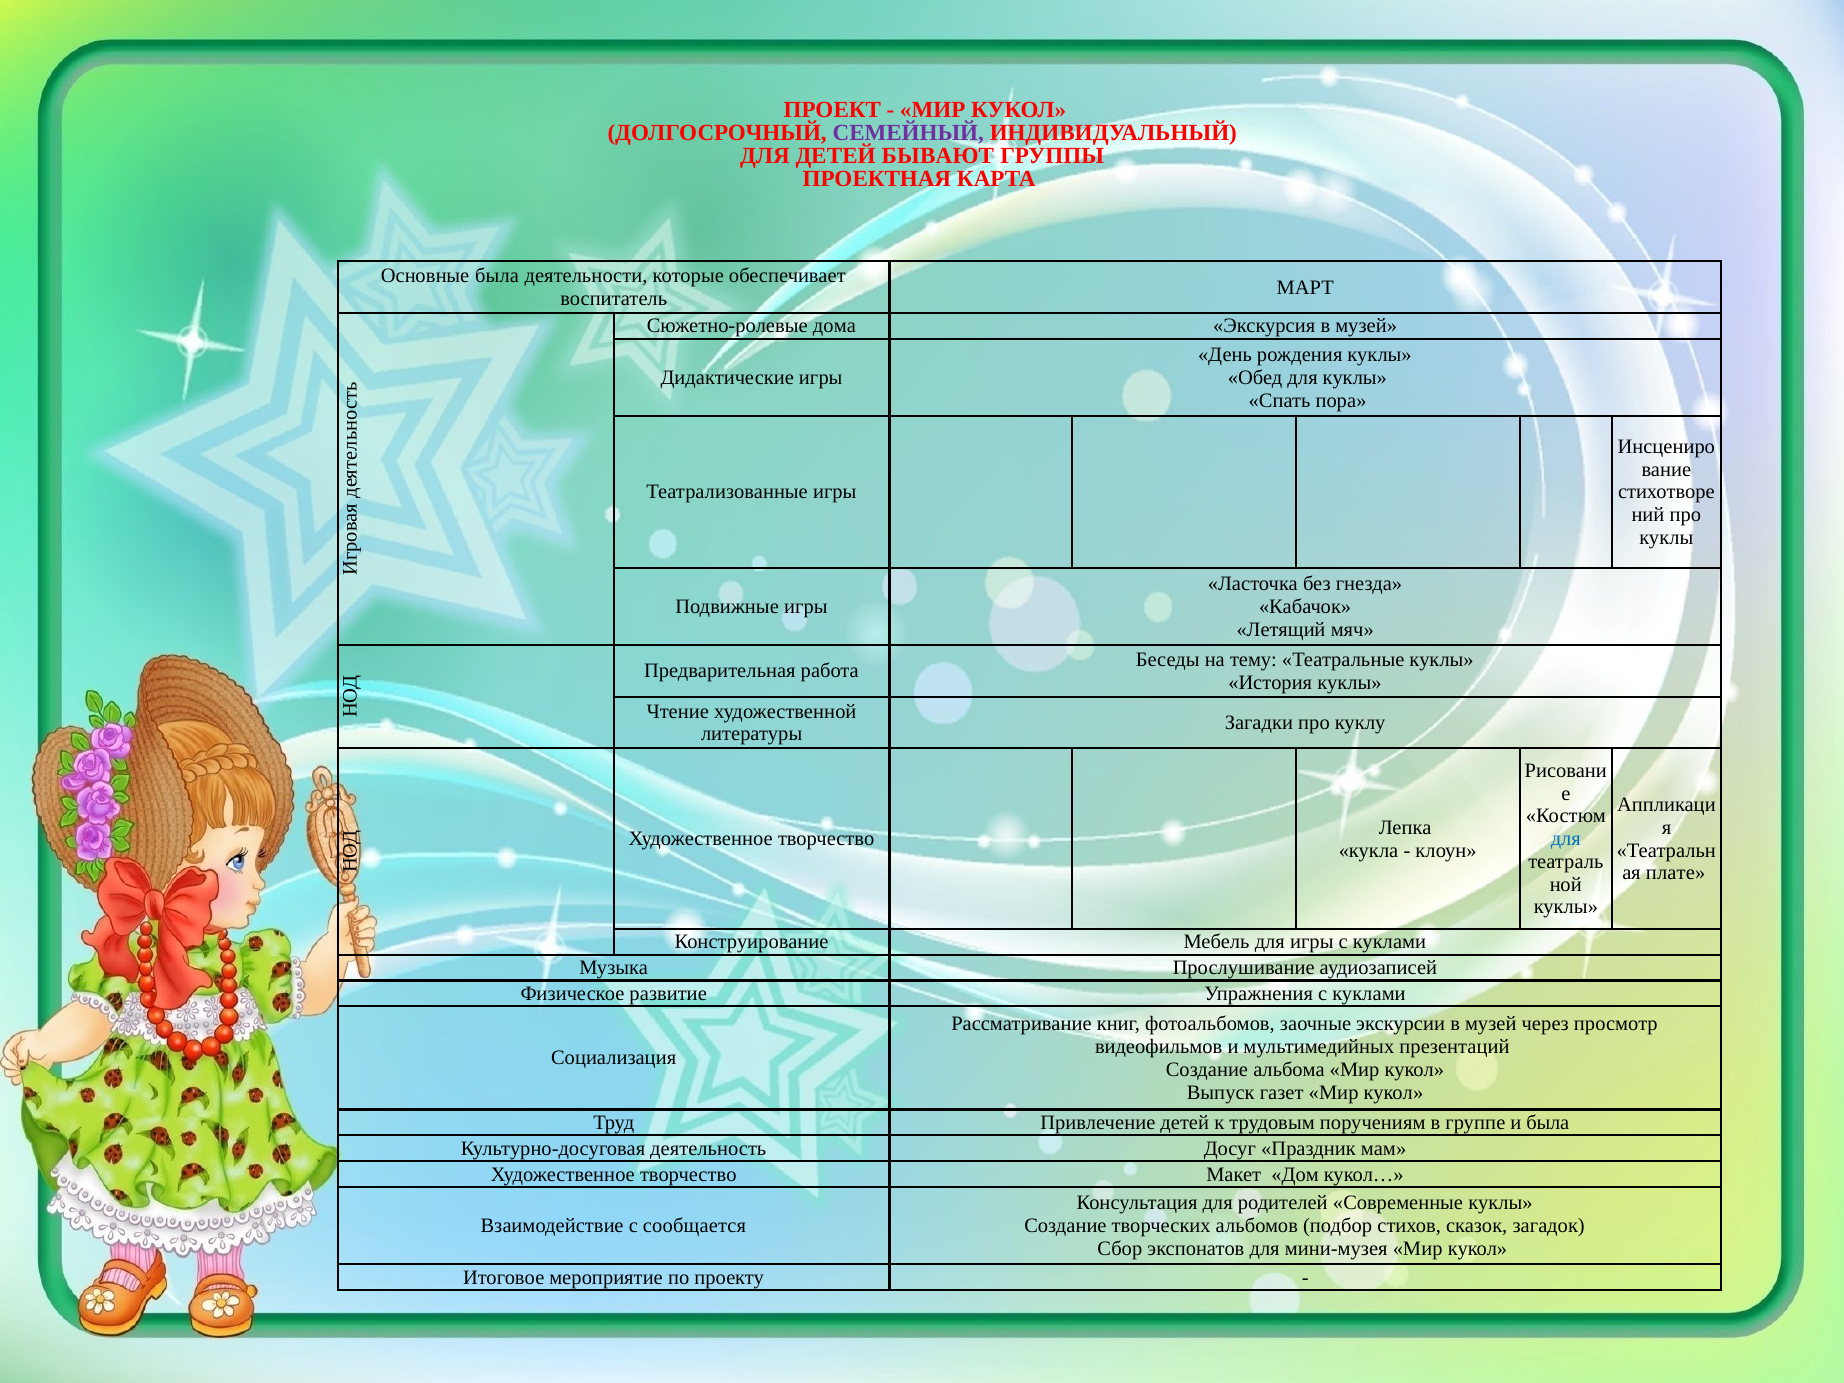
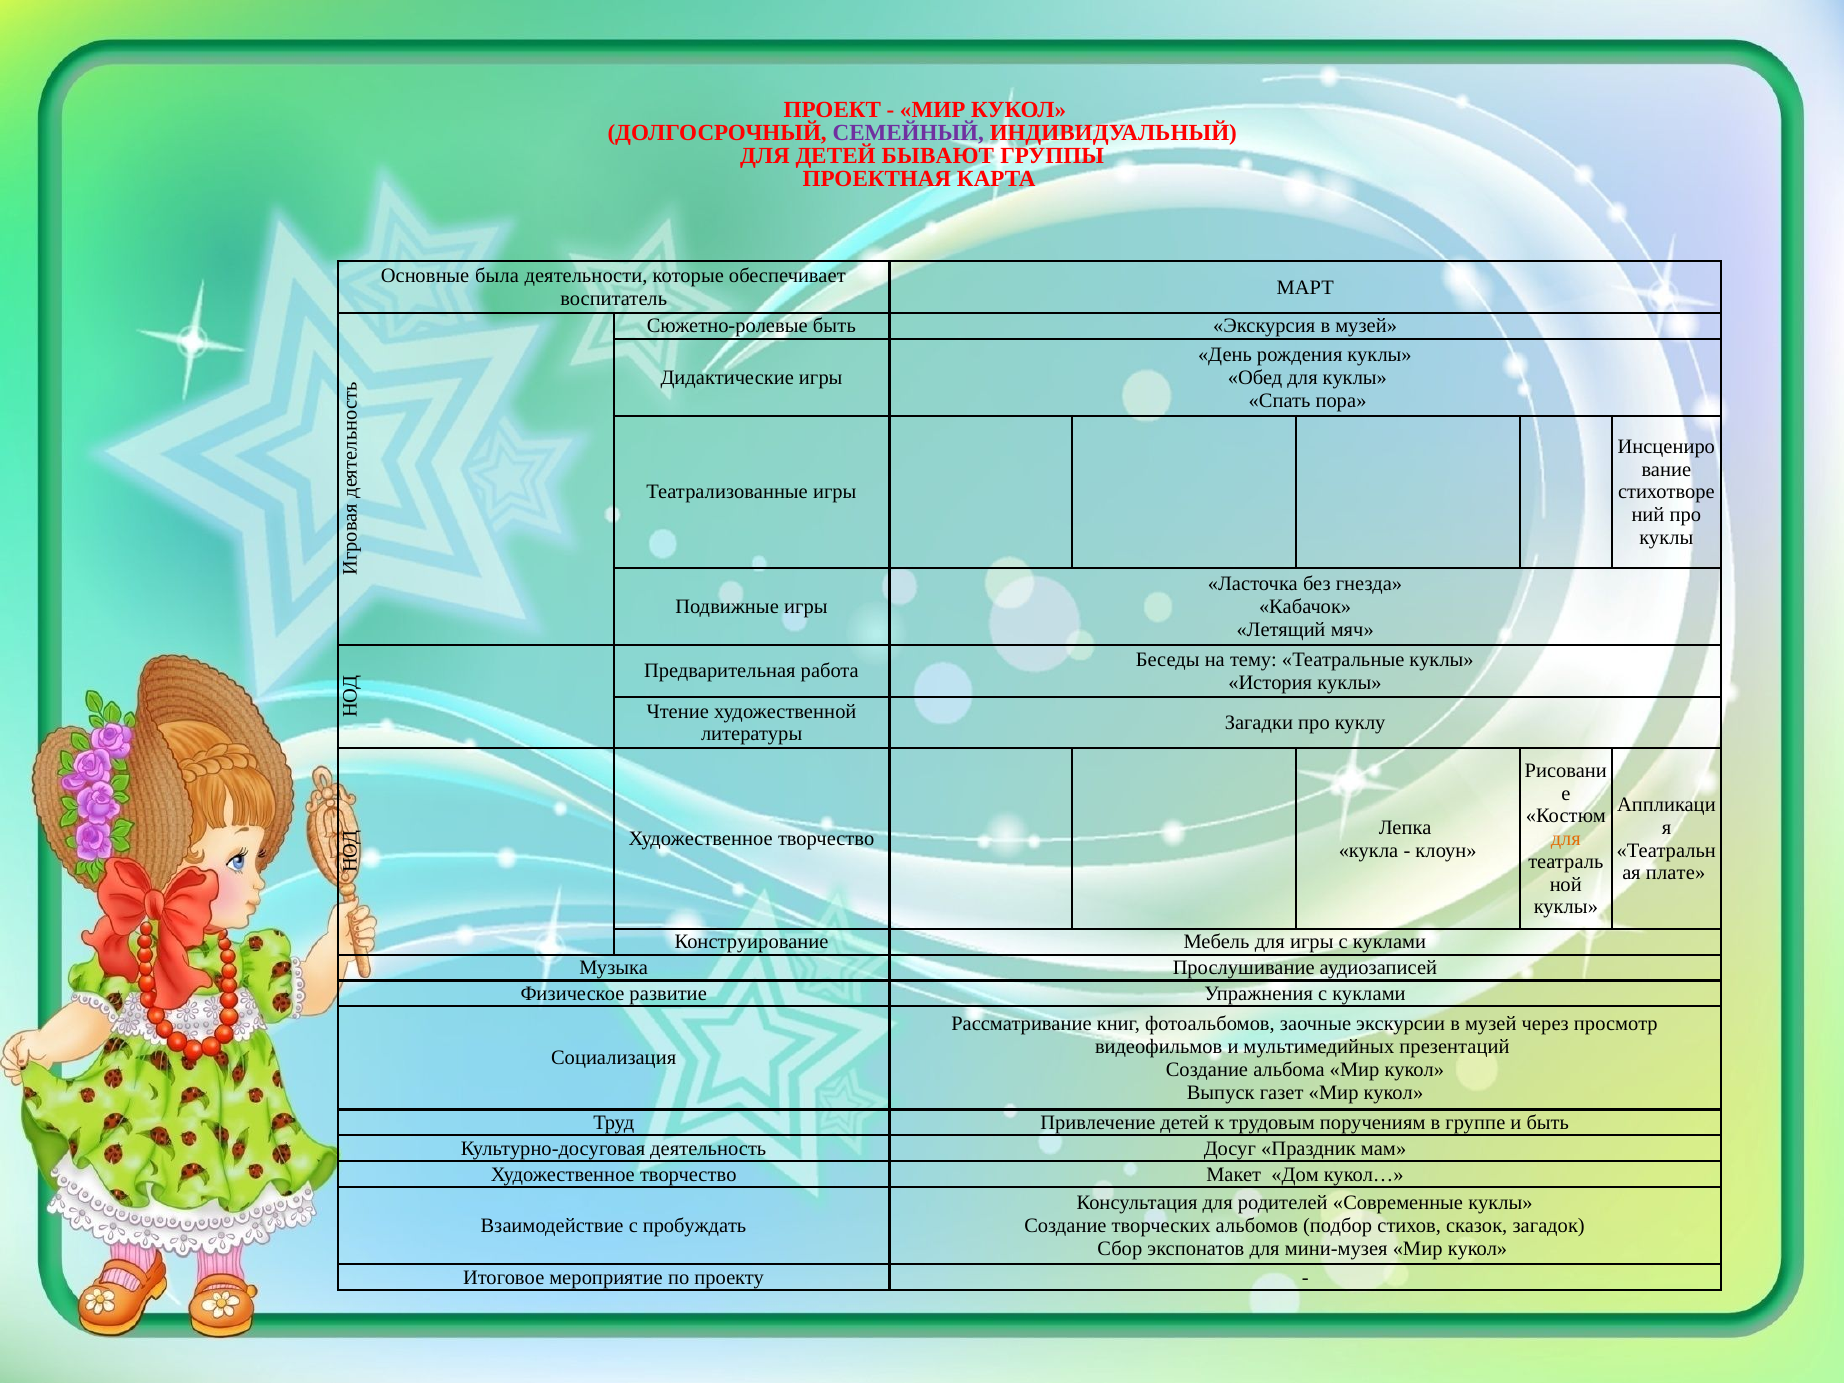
Сюжетно-ролевые дома: дома -> быть
для at (1566, 839) colour: blue -> orange
и была: была -> быть
сообщается: сообщается -> пробуждать
